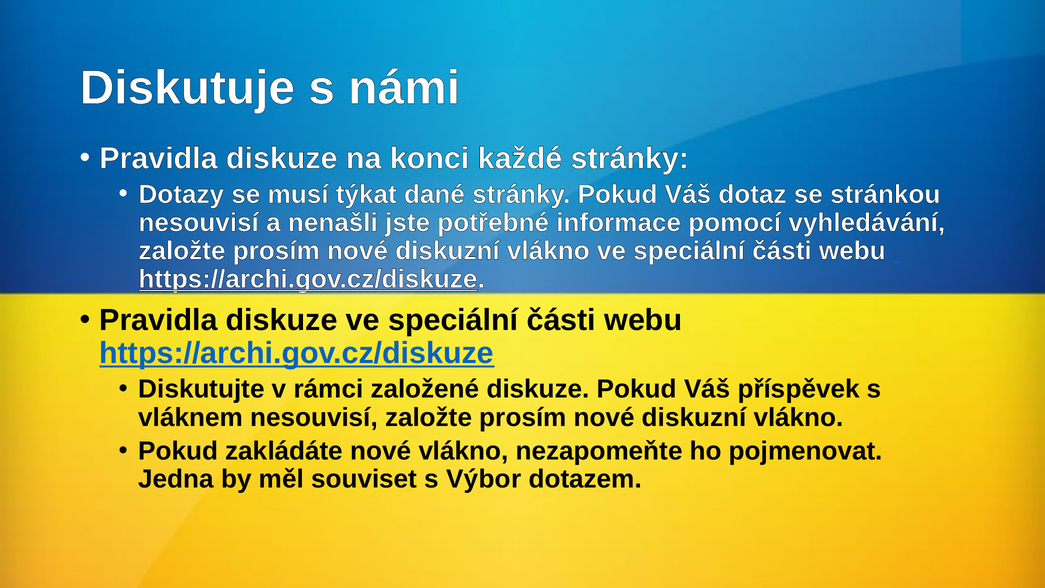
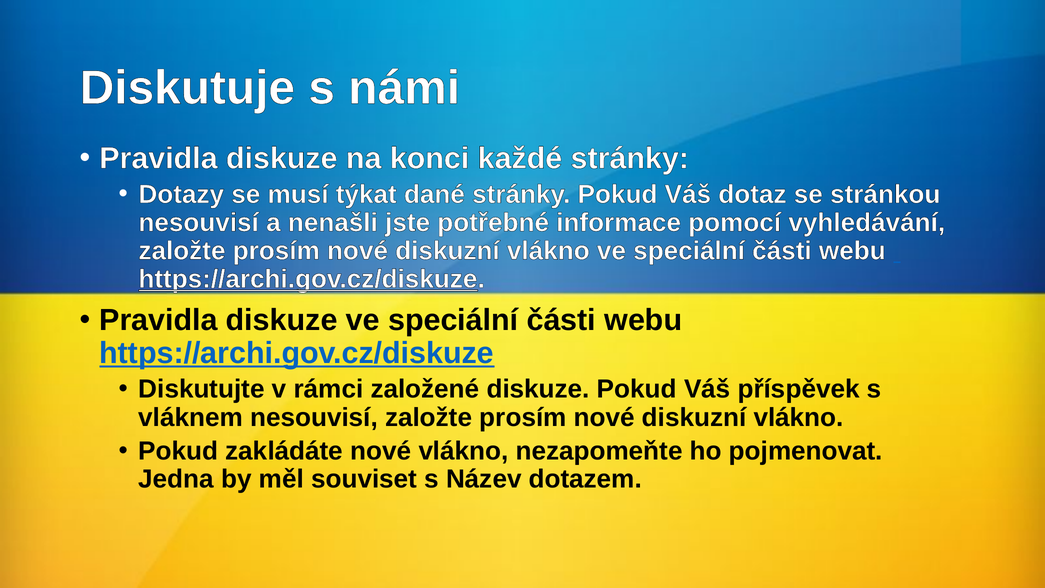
Výbor: Výbor -> Název
